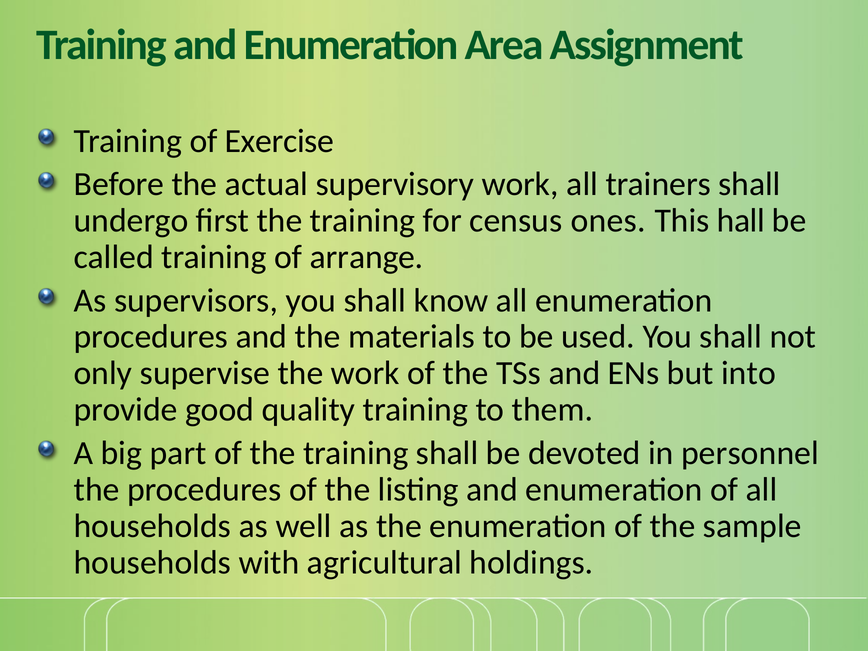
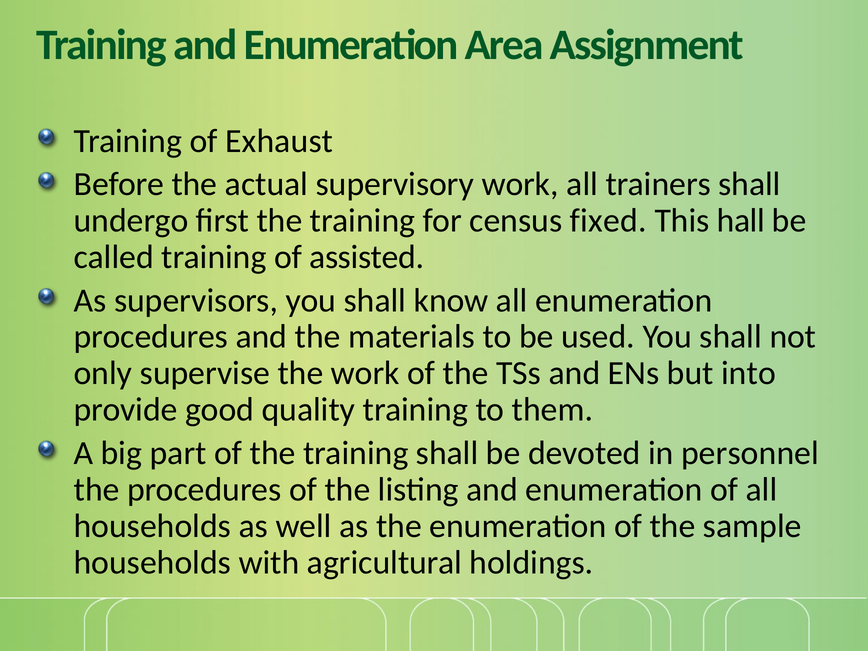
Exercise: Exercise -> Exhaust
ones: ones -> fixed
arrange: arrange -> assisted
